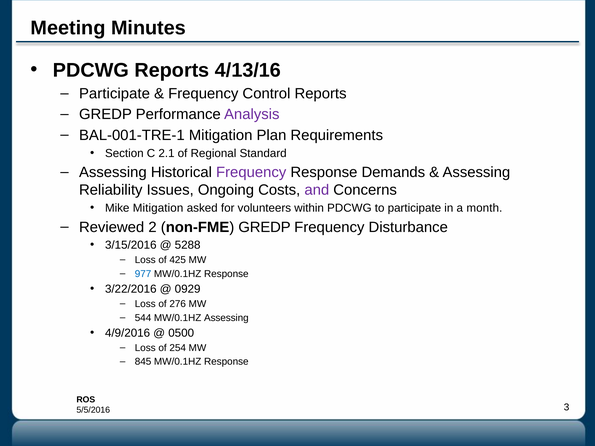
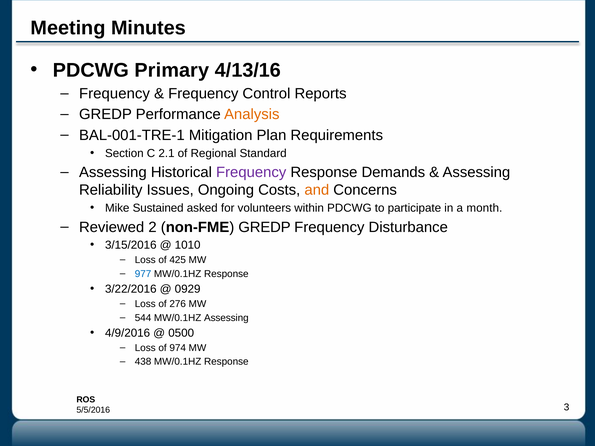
PDCWG Reports: Reports -> Primary
Participate at (114, 94): Participate -> Frequency
Analysis colour: purple -> orange
and colour: purple -> orange
Mike Mitigation: Mitigation -> Sustained
5288: 5288 -> 1010
254: 254 -> 974
845: 845 -> 438
